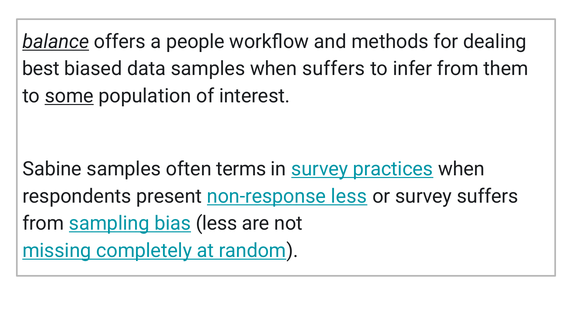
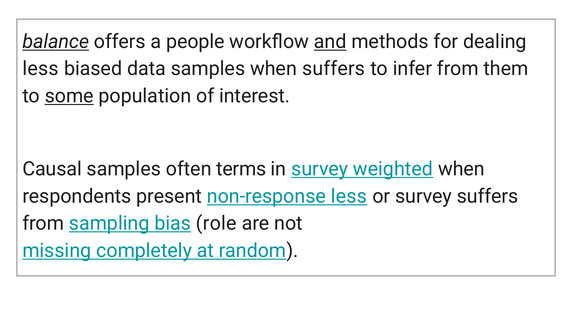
and underline: none -> present
best at (41, 69): best -> less
Sabine: Sabine -> Causal
practices: practices -> weighted
bias less: less -> role
